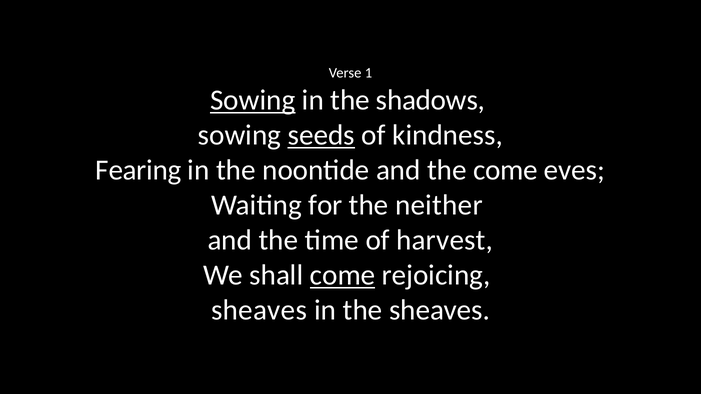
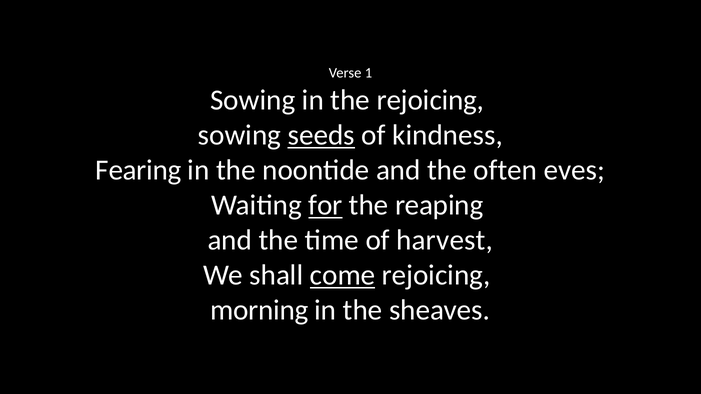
Sowing at (253, 100) underline: present -> none
the shadows: shadows -> rejoicing
the come: come -> often
for underline: none -> present
neither: neither -> reaping
sheaves at (259, 311): sheaves -> morning
